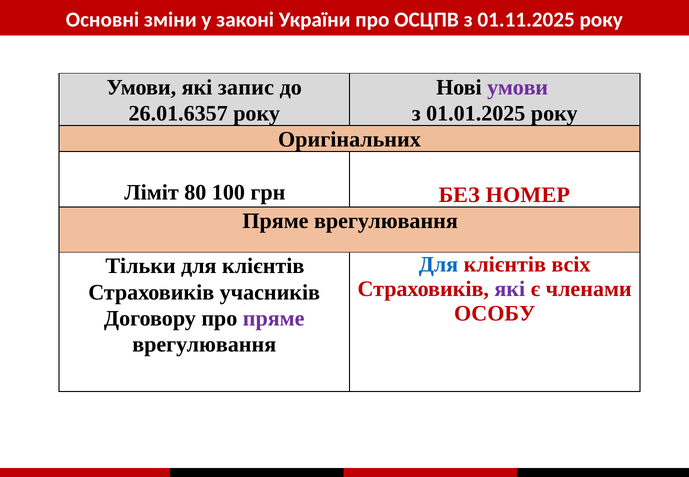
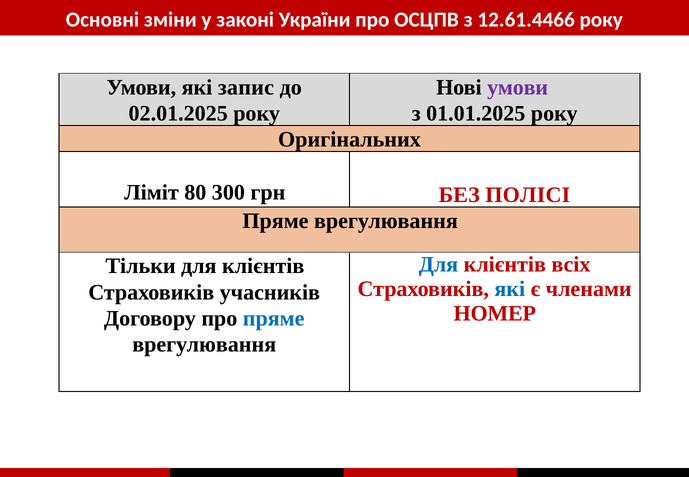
01.11.2025: 01.11.2025 -> 12.61.4466
26.01.6357: 26.01.6357 -> 02.01.2025
100: 100 -> 300
НОМЕР: НОМЕР -> ПОЛІСІ
які at (510, 289) colour: purple -> blue
ОСОБУ: ОСОБУ -> НОМЕР
пряме at (274, 318) colour: purple -> blue
